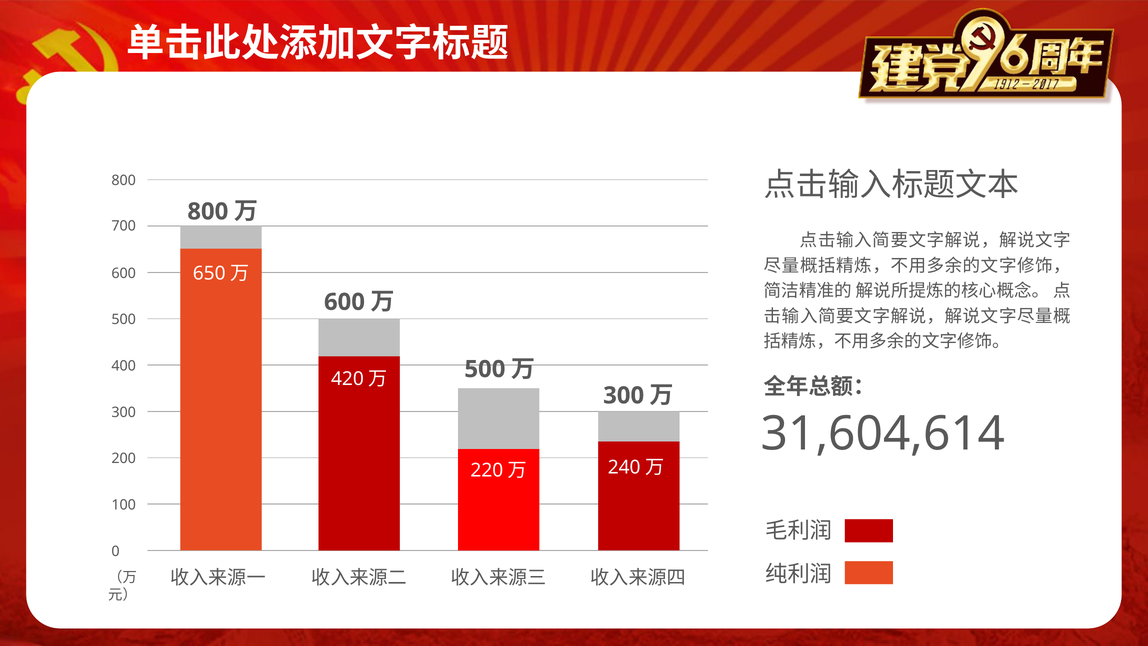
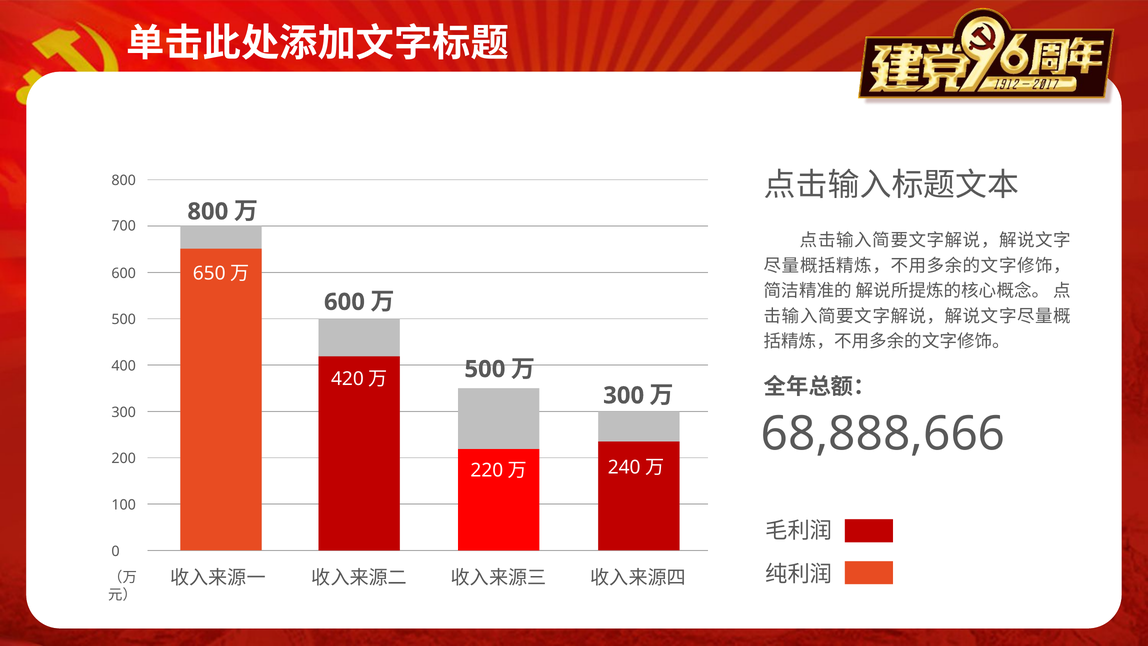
31,604,614: 31,604,614 -> 68,888,666
